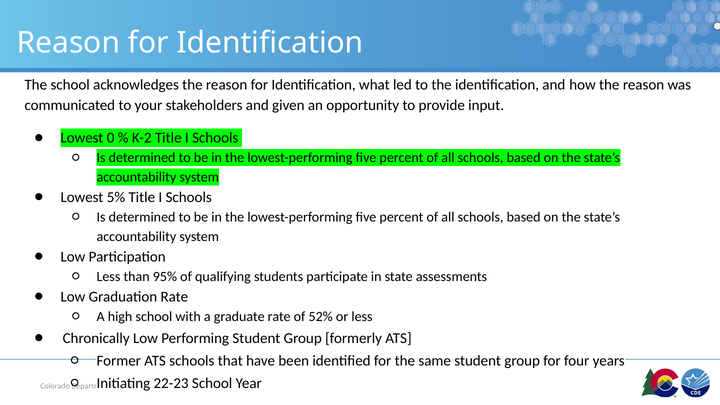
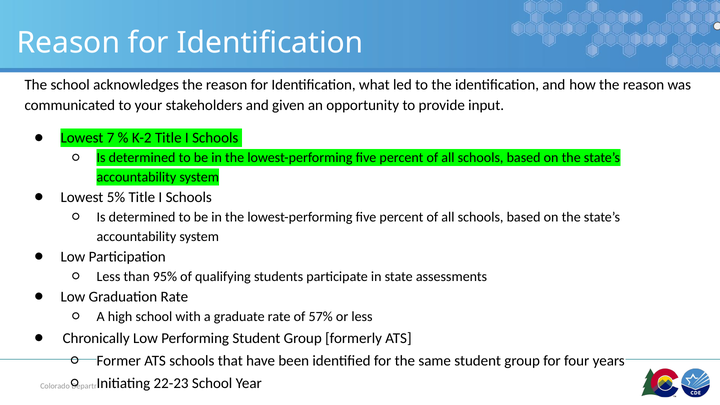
0: 0 -> 7
52%: 52% -> 57%
